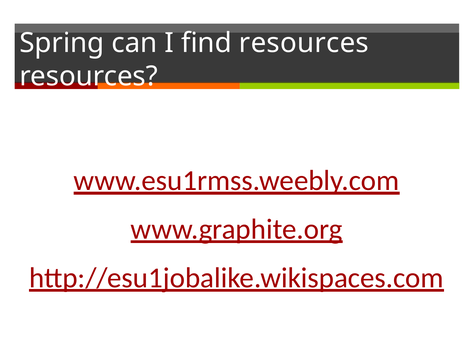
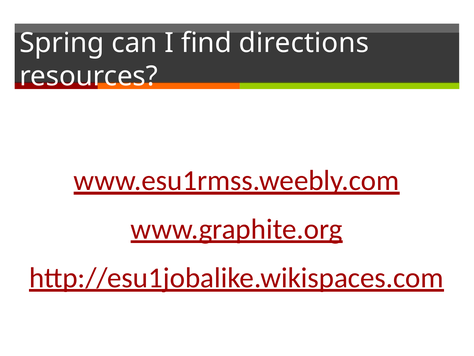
find resources: resources -> directions
